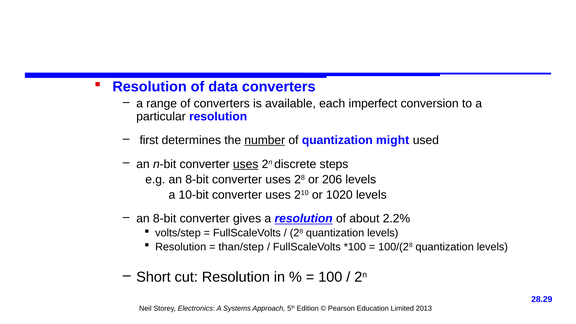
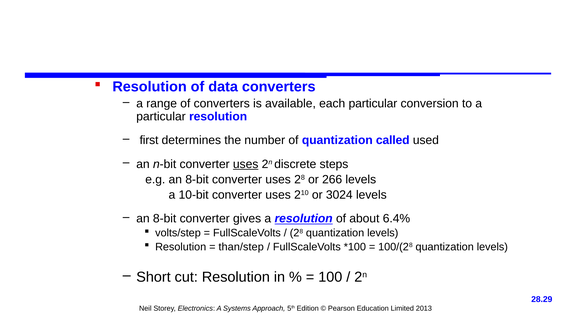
each imperfect: imperfect -> particular
number underline: present -> none
might: might -> called
206: 206 -> 266
1020: 1020 -> 3024
2.2%: 2.2% -> 6.4%
